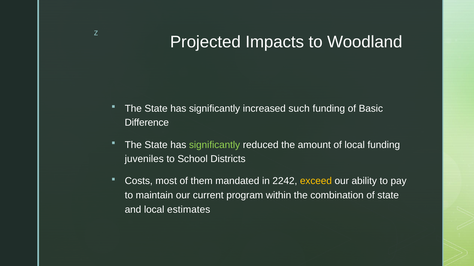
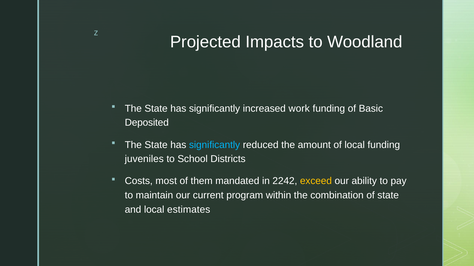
such: such -> work
Difference: Difference -> Deposited
significantly at (215, 145) colour: light green -> light blue
